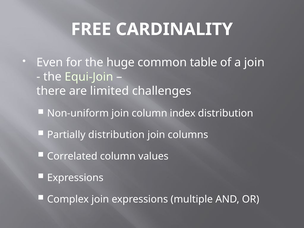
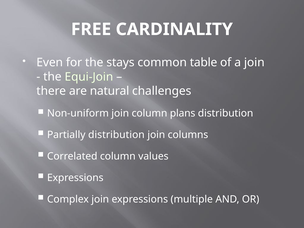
huge: huge -> stays
limited: limited -> natural
index: index -> plans
